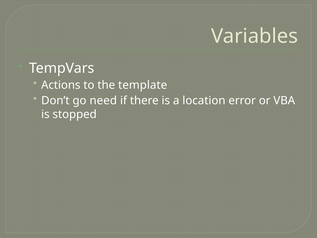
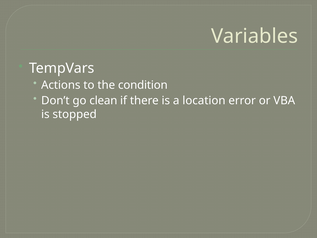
template: template -> condition
need: need -> clean
